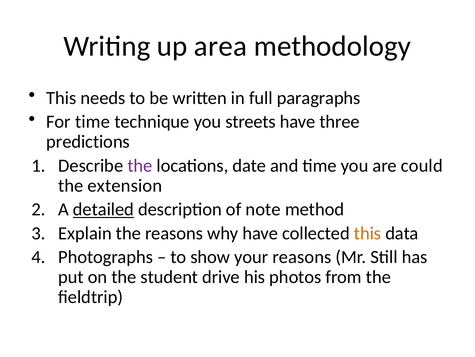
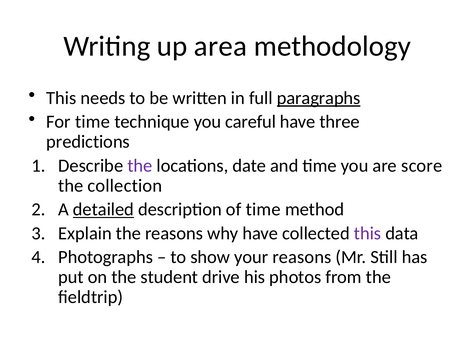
paragraphs underline: none -> present
streets: streets -> careful
could: could -> score
extension: extension -> collection
of note: note -> time
this at (368, 233) colour: orange -> purple
